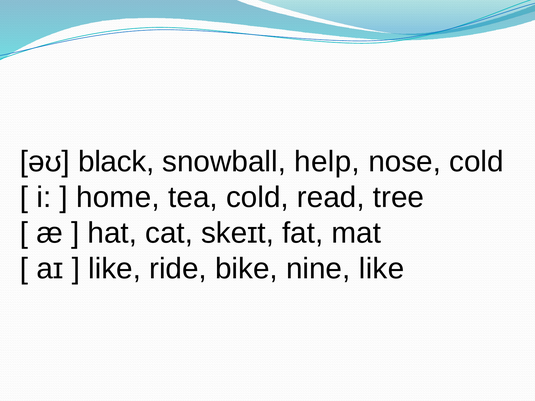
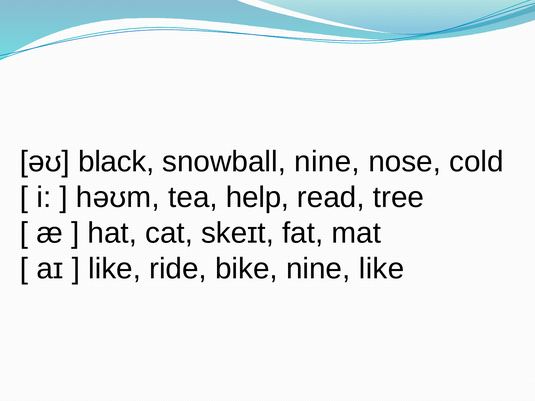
snowball help: help -> nine
home: home -> həʊm
tea cold: cold -> help
